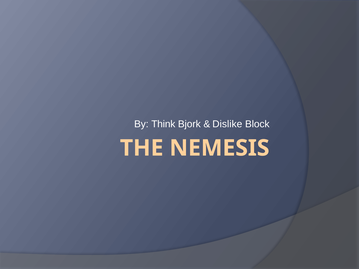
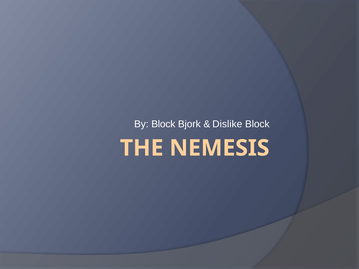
By Think: Think -> Block
